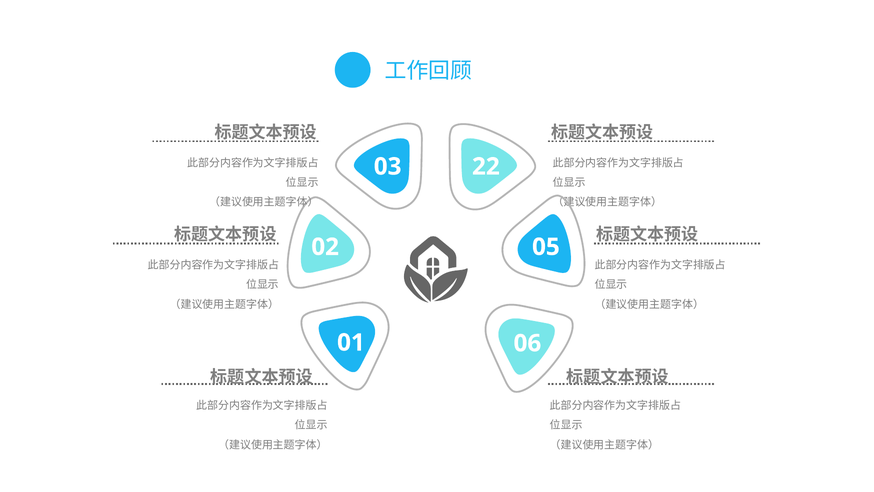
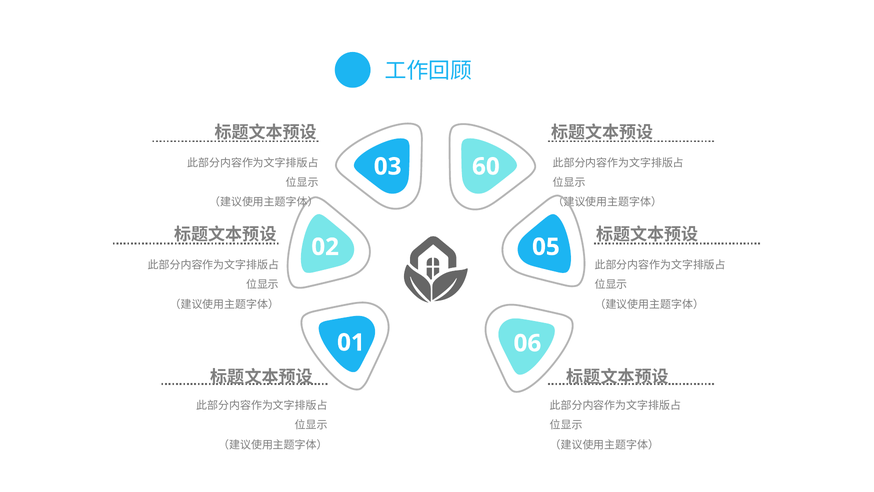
22: 22 -> 60
